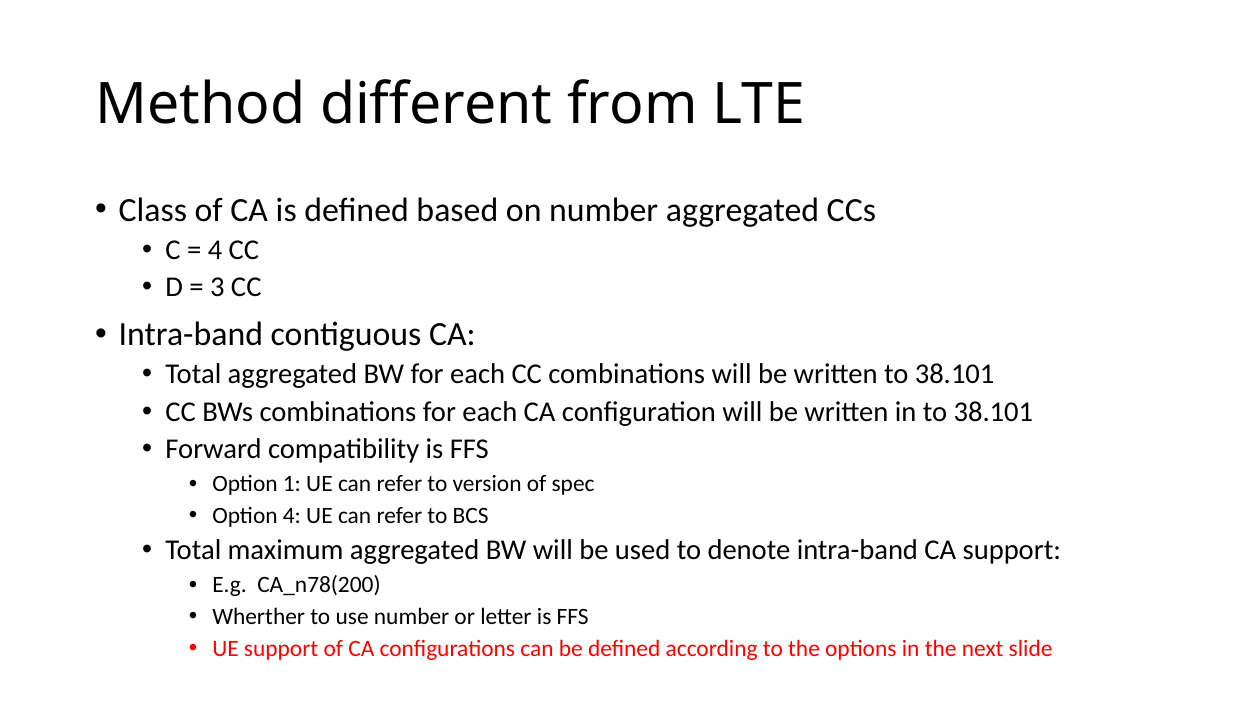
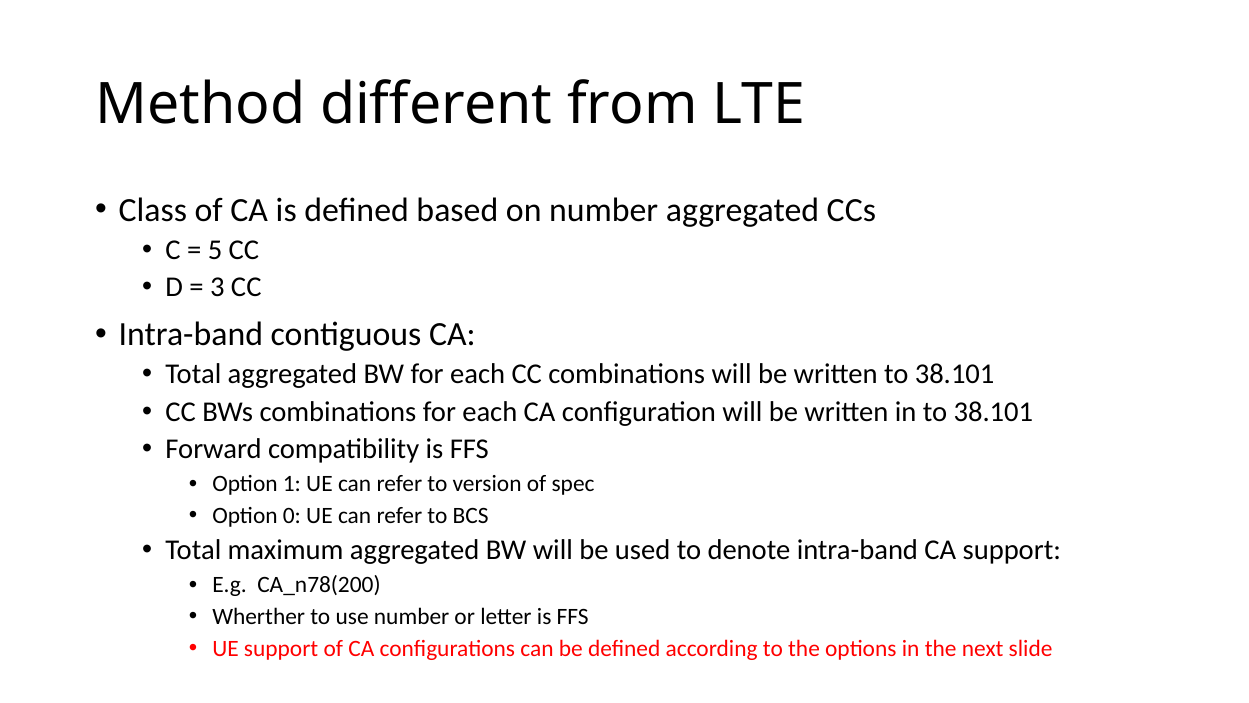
4 at (215, 250): 4 -> 5
Option 4: 4 -> 0
